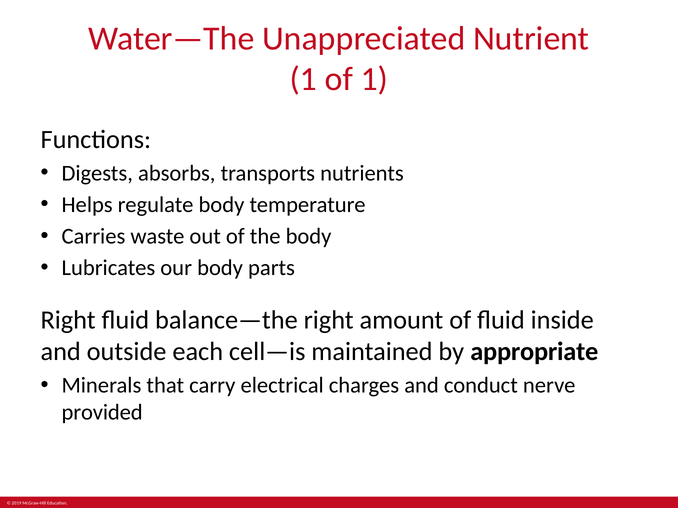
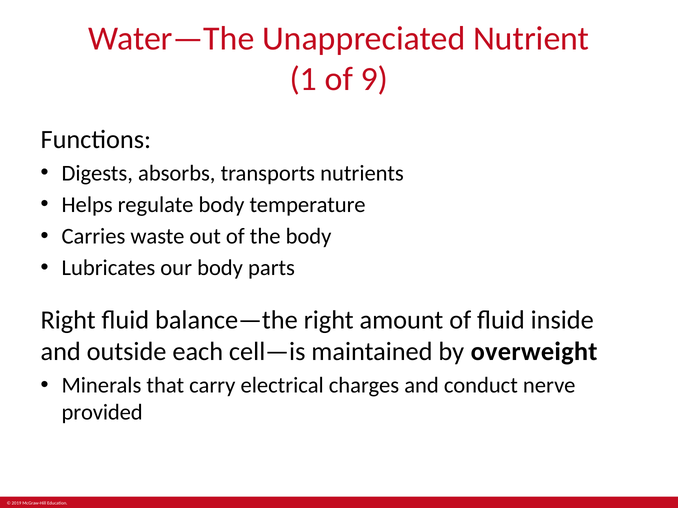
of 1: 1 -> 9
appropriate: appropriate -> overweight
